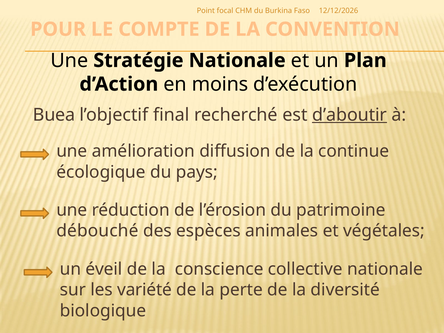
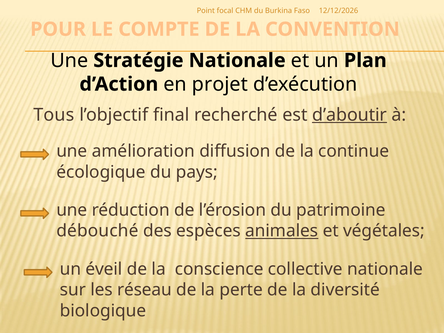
moins: moins -> projet
Buea: Buea -> Tous
animales underline: none -> present
variété: variété -> réseau
